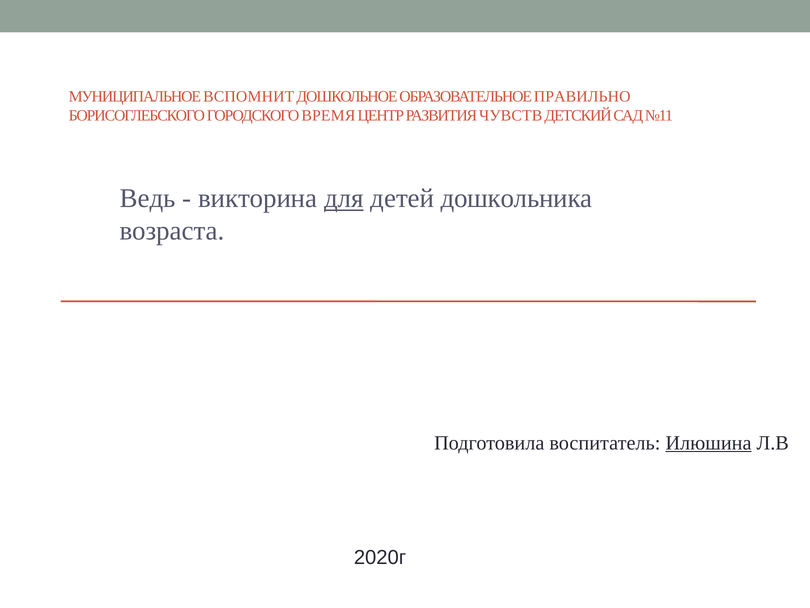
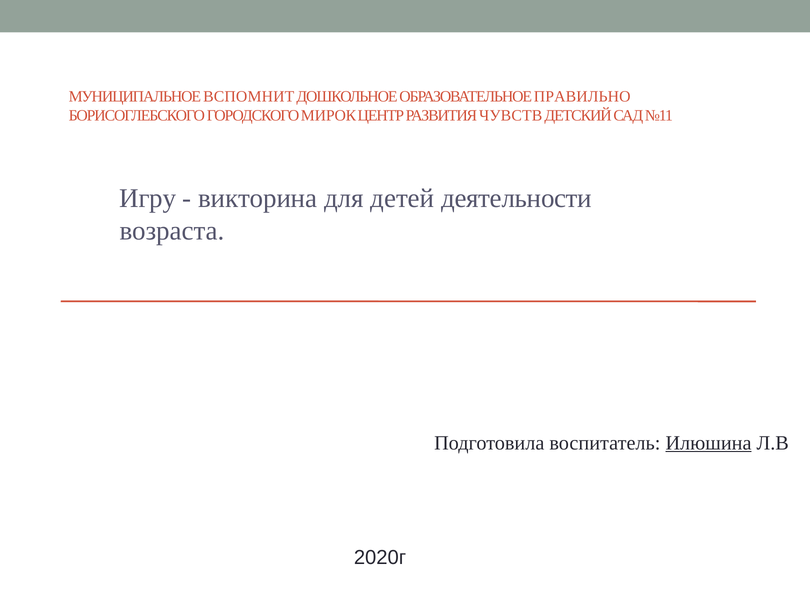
ВРЕМЯ: ВРЕМЯ -> МИРОК
Ведь: Ведь -> Игру
для underline: present -> none
дошкольника: дошкольника -> деятельности
